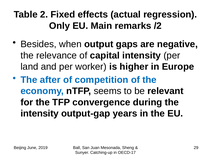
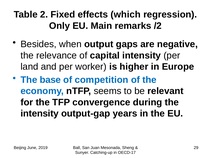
actual: actual -> which
after: after -> base
